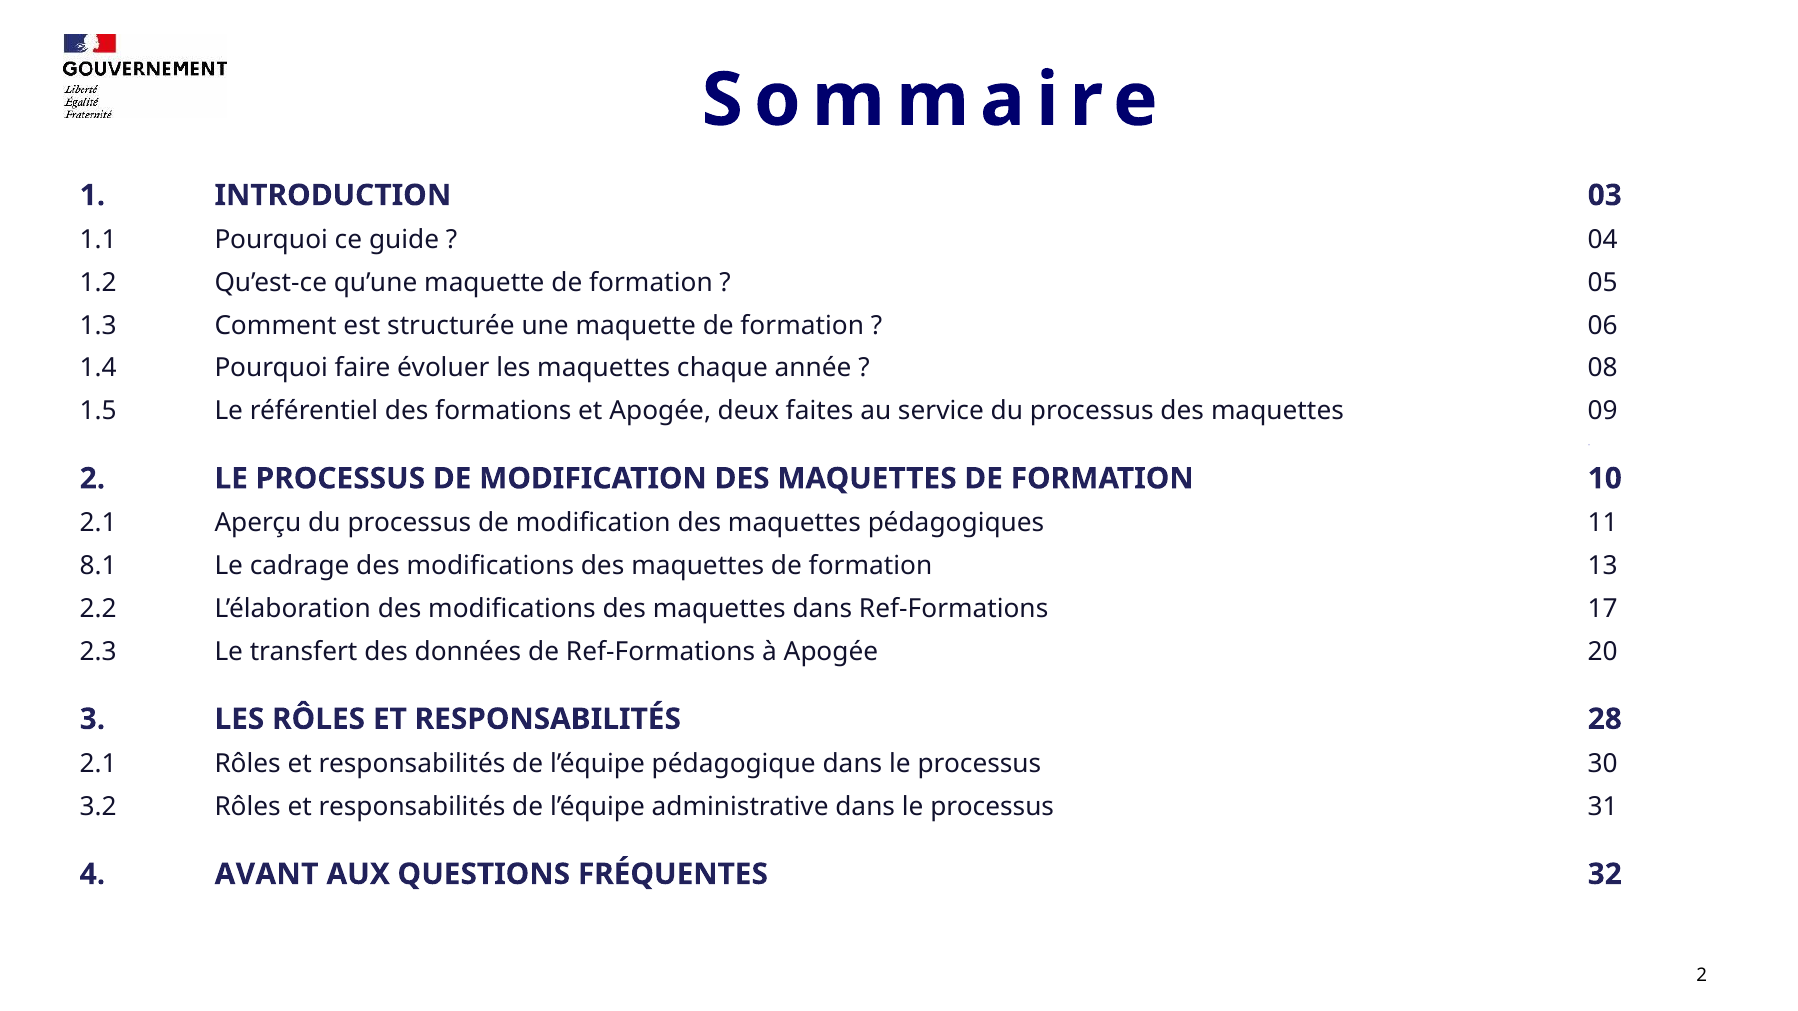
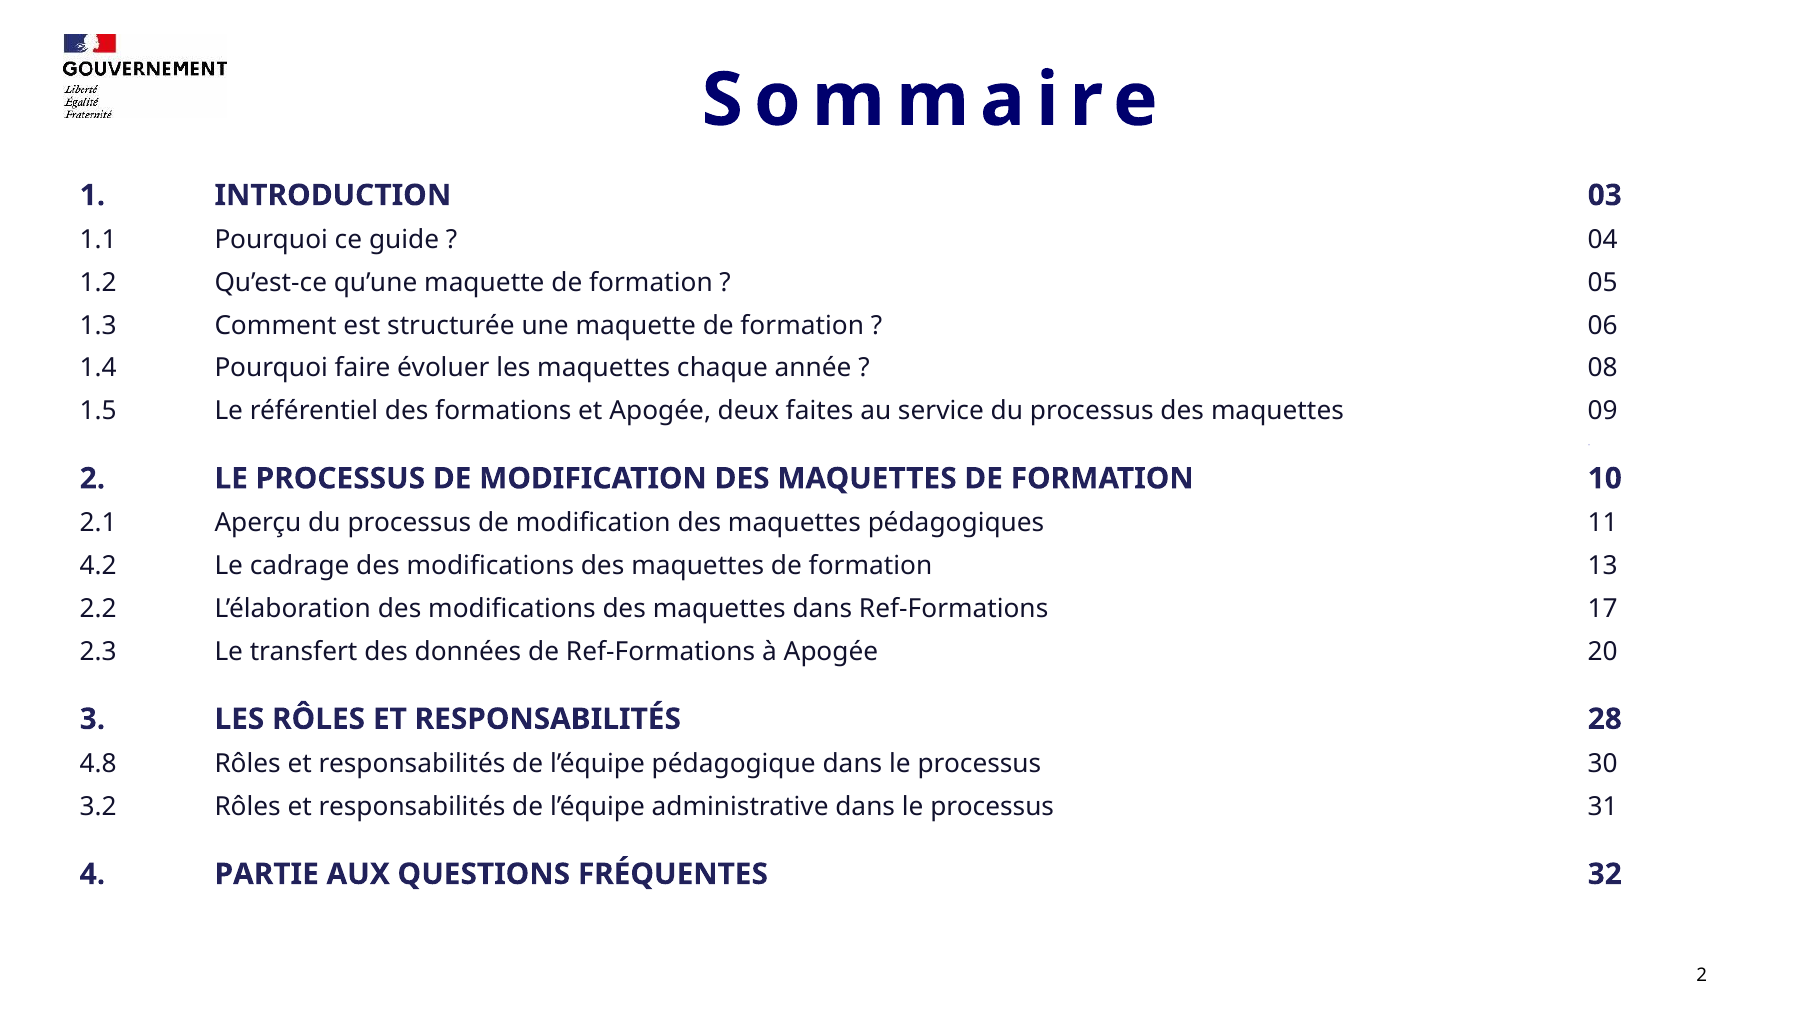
8.1: 8.1 -> 4.2
2.1 at (98, 764): 2.1 -> 4.8
AVANT: AVANT -> PARTIE
